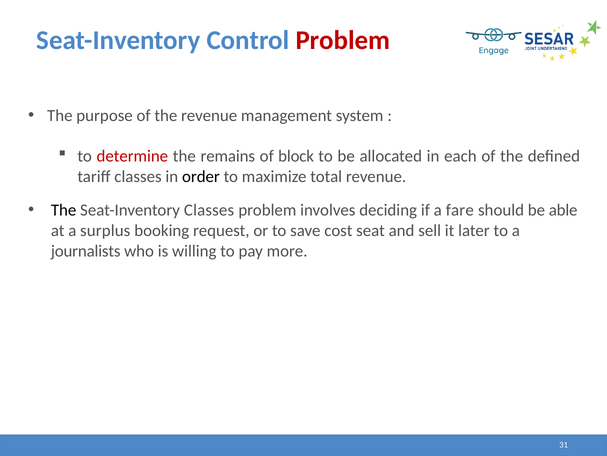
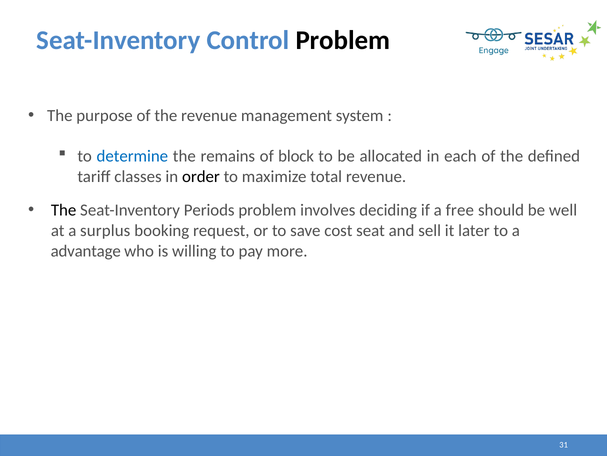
Problem at (343, 40) colour: red -> black
determine colour: red -> blue
Seat-Inventory Classes: Classes -> Periods
fare: fare -> free
able: able -> well
journalists: journalists -> advantage
